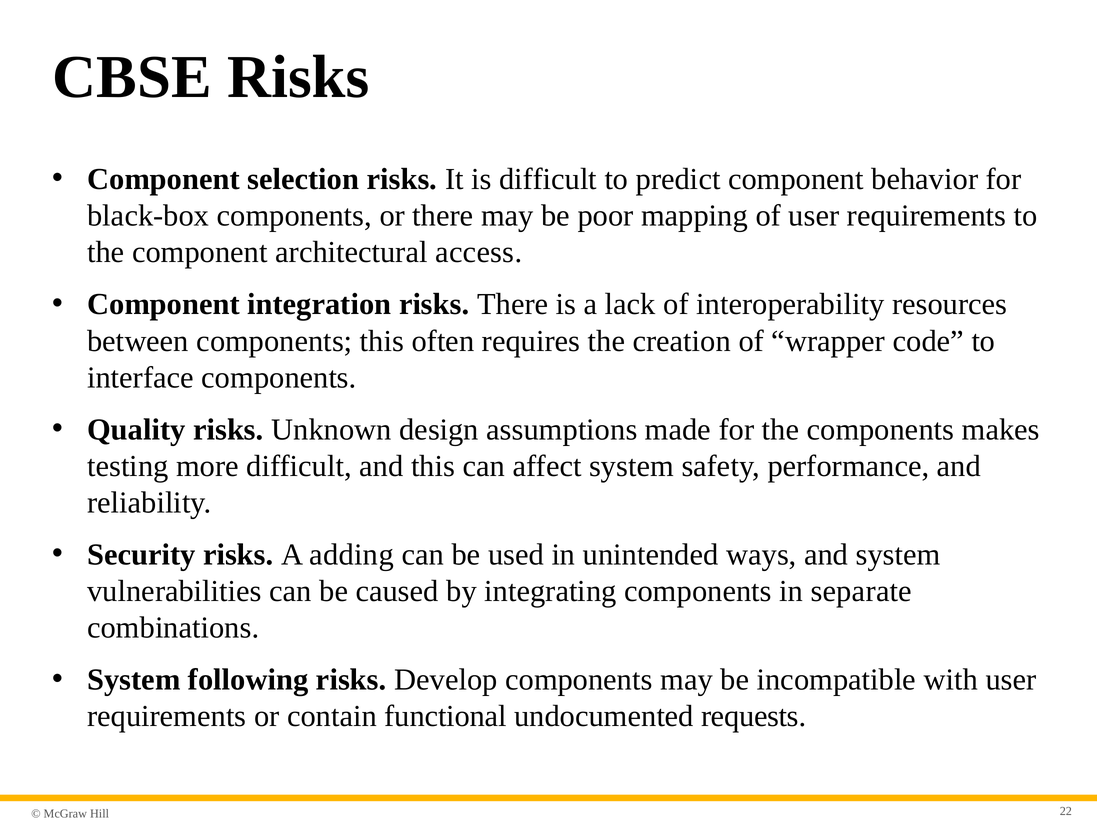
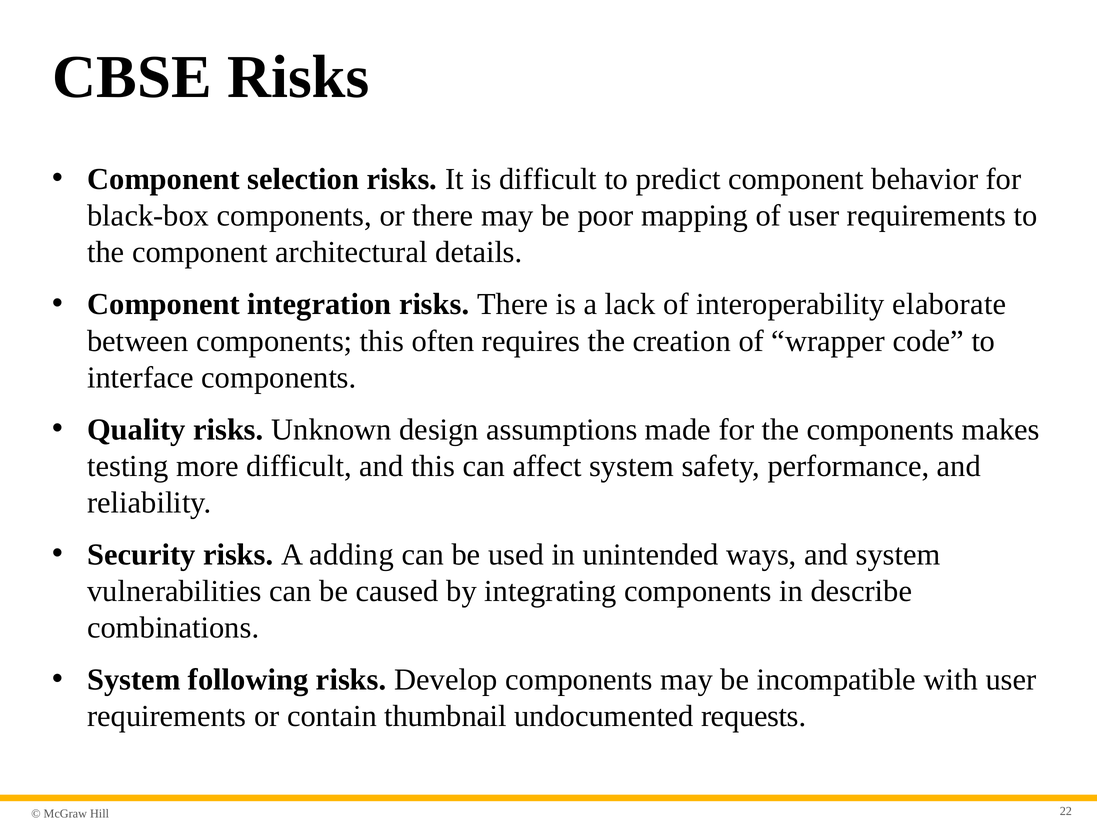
access: access -> details
resources: resources -> elaborate
separate: separate -> describe
functional: functional -> thumbnail
